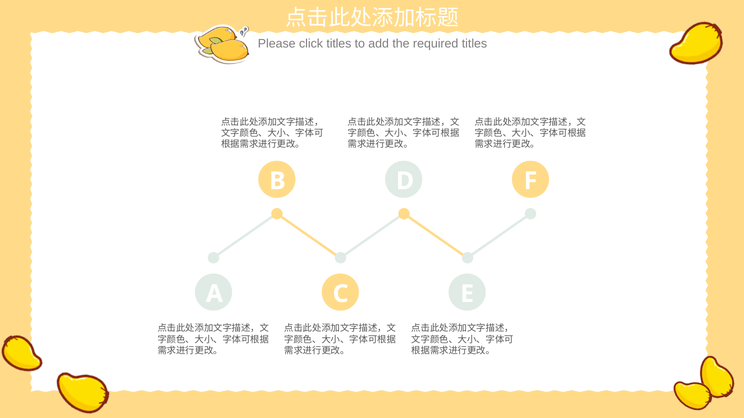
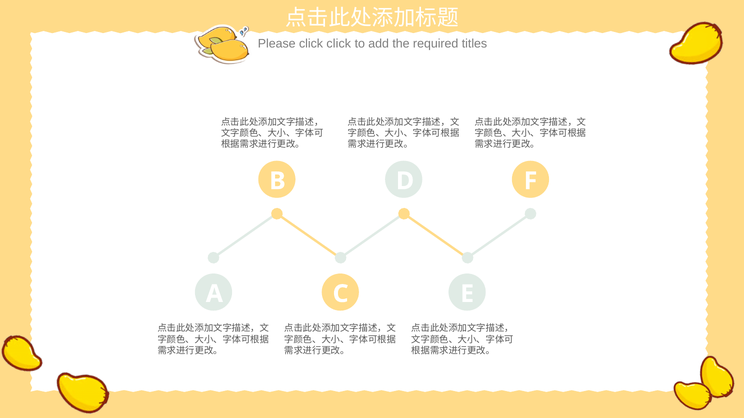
click titles: titles -> click
